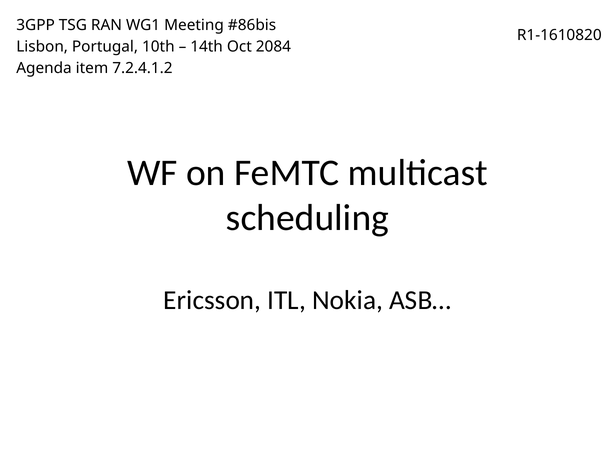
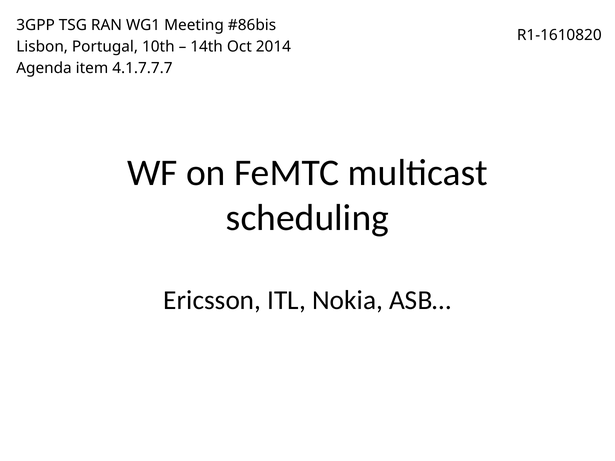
2084: 2084 -> 2014
7.2.4.1.2: 7.2.4.1.2 -> 4.1.7.7.7
